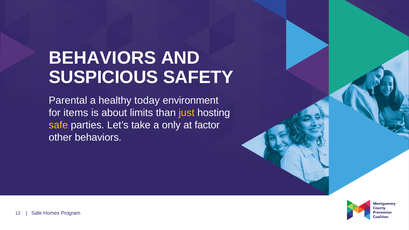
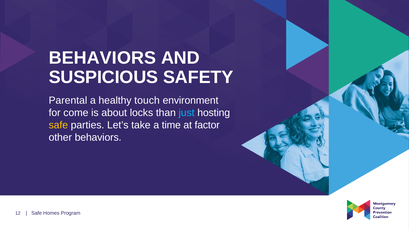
today: today -> touch
items: items -> come
limits: limits -> locks
just colour: yellow -> light blue
only: only -> time
